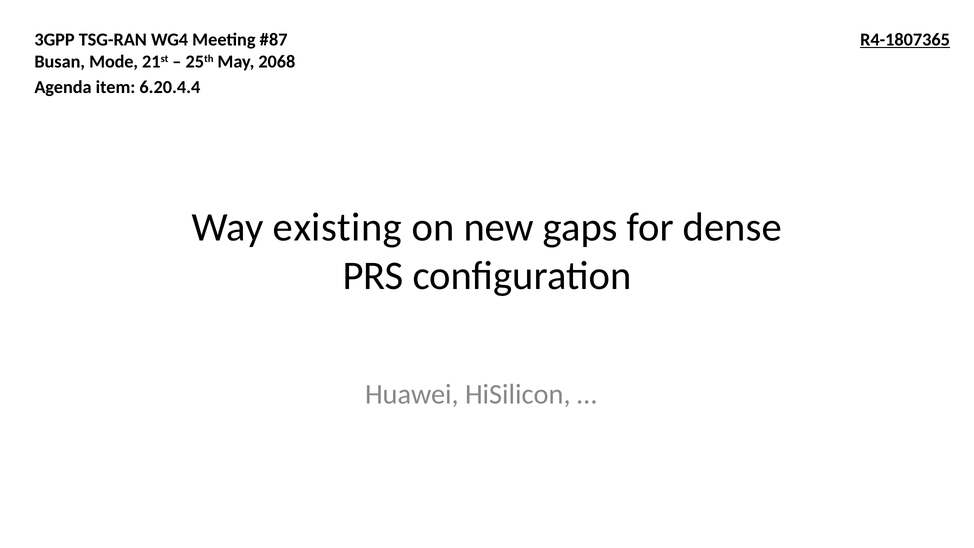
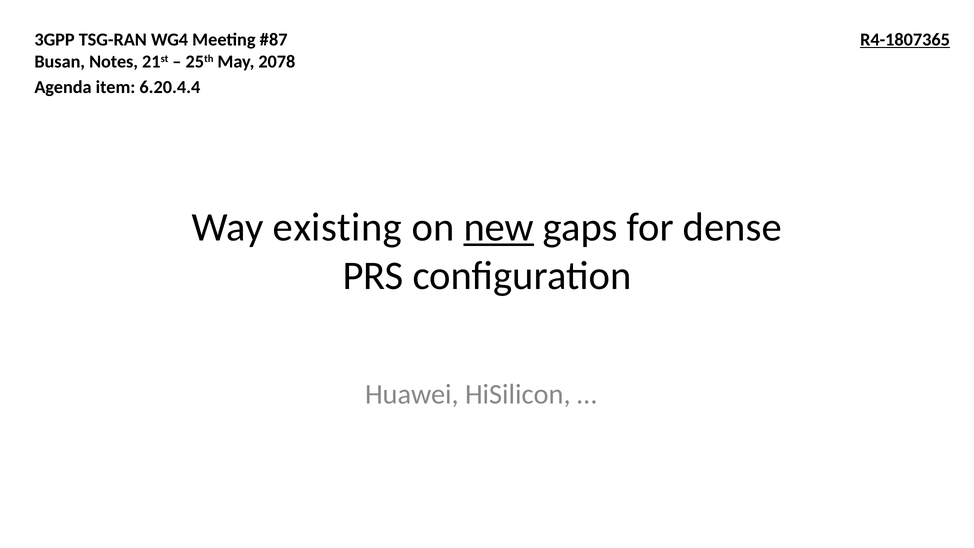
Mode: Mode -> Notes
2068: 2068 -> 2078
new underline: none -> present
